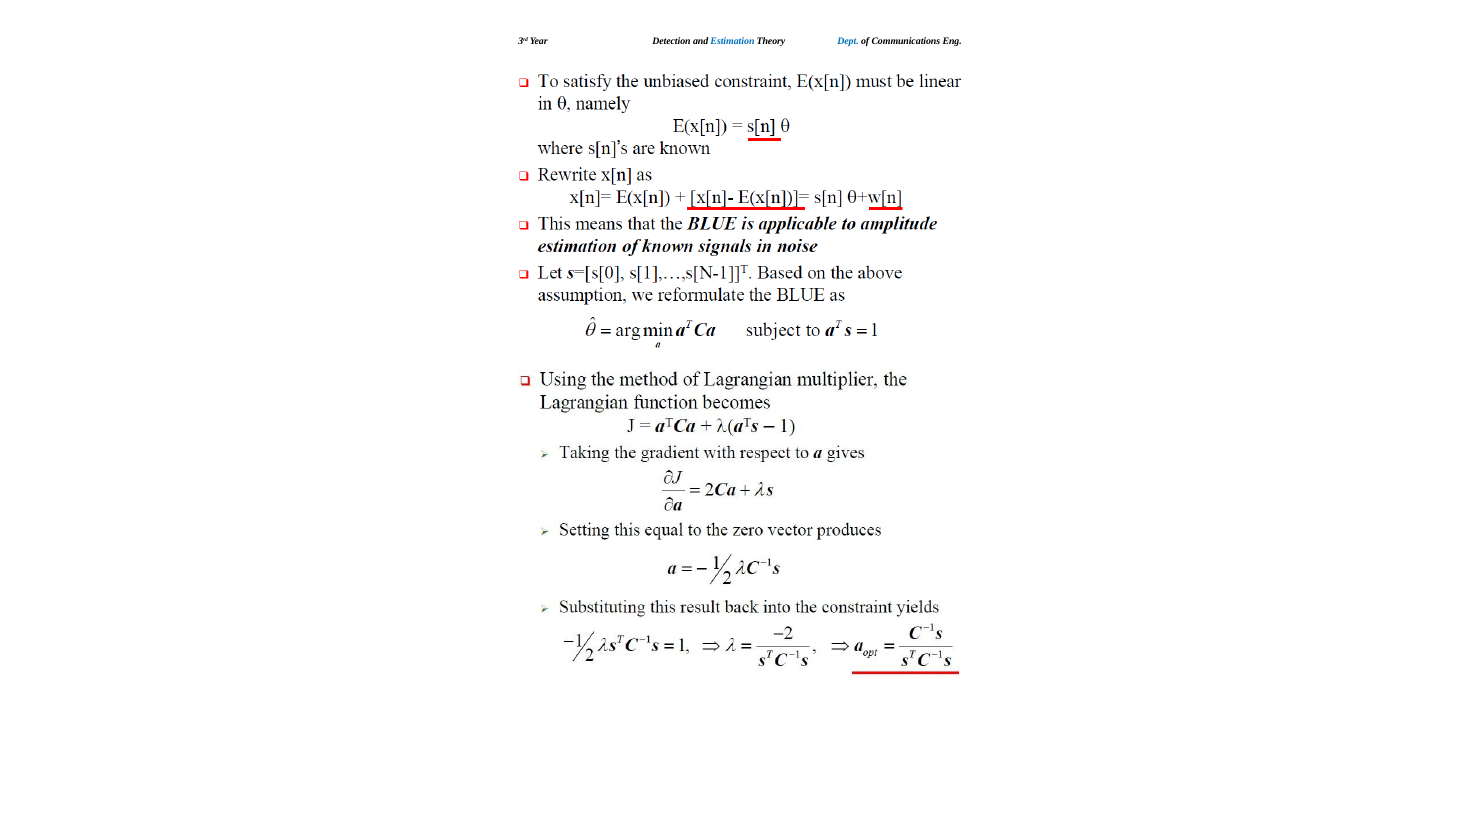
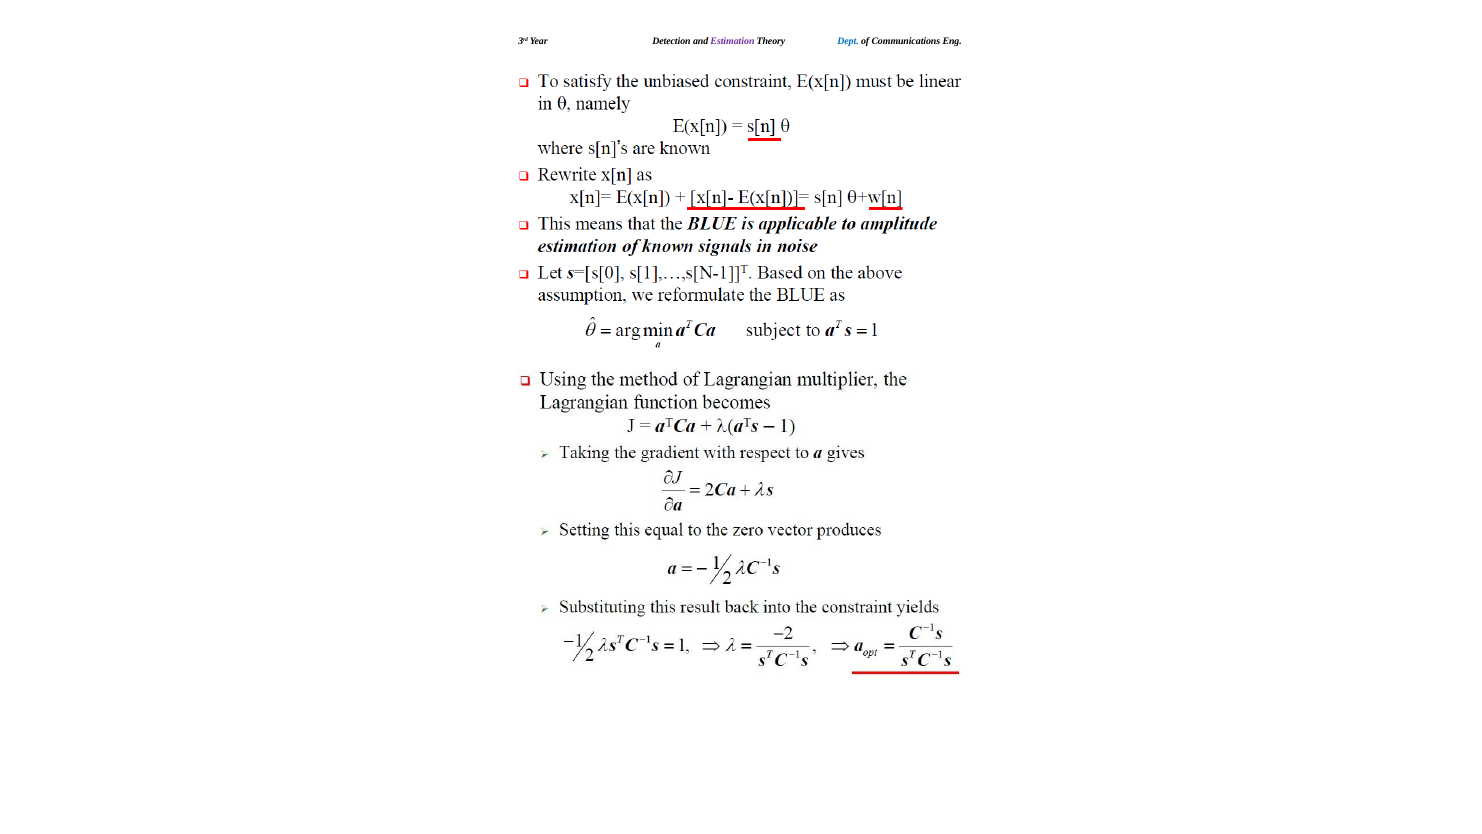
Estimation colour: blue -> purple
